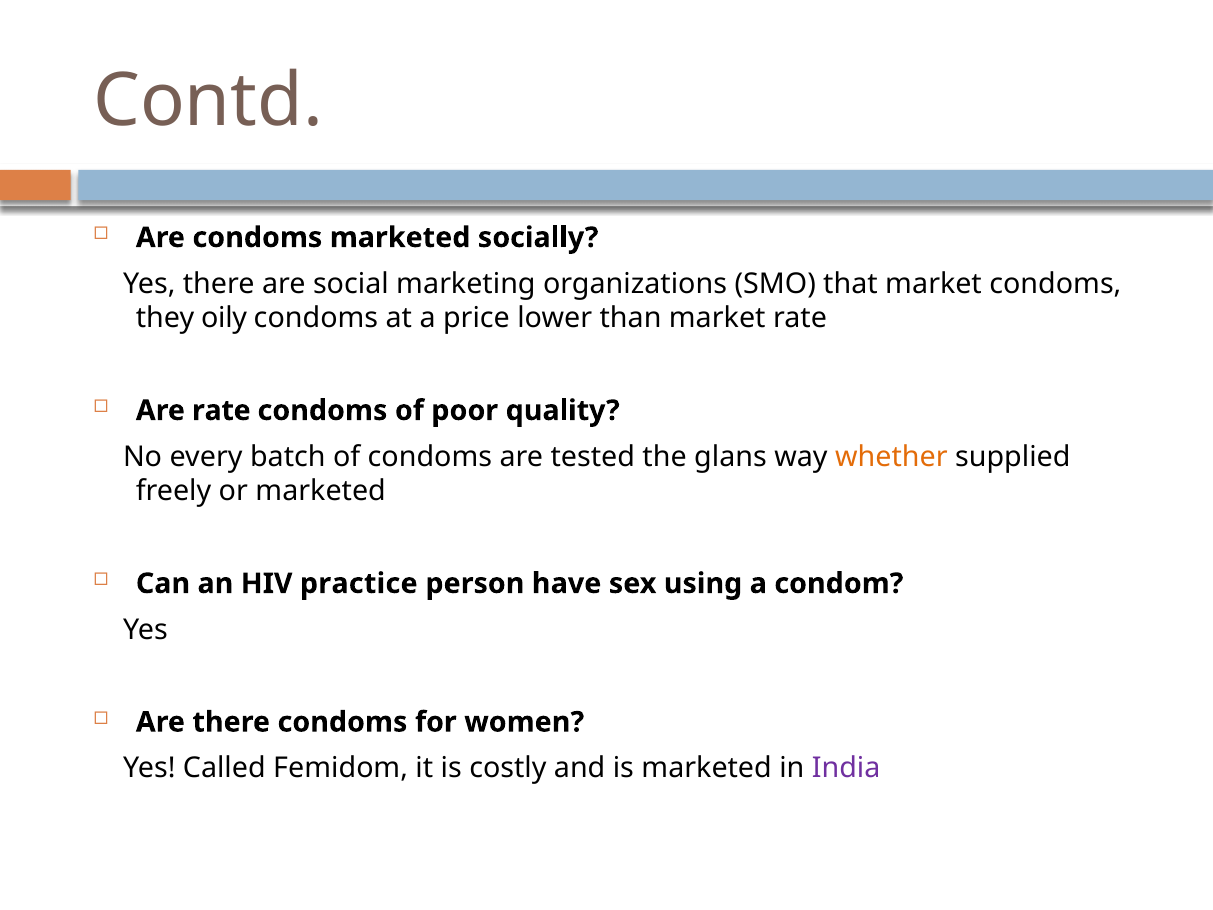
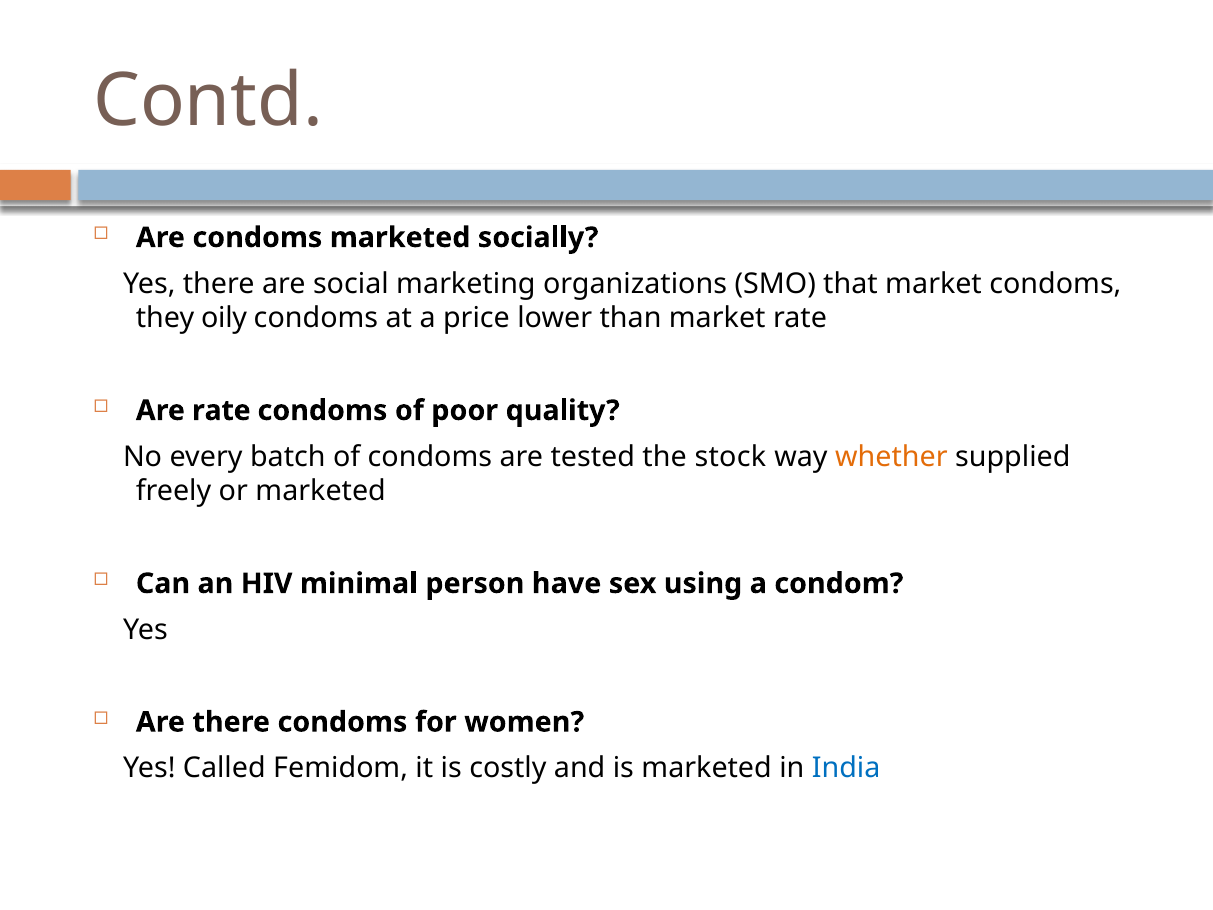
glans: glans -> stock
practice: practice -> minimal
India colour: purple -> blue
